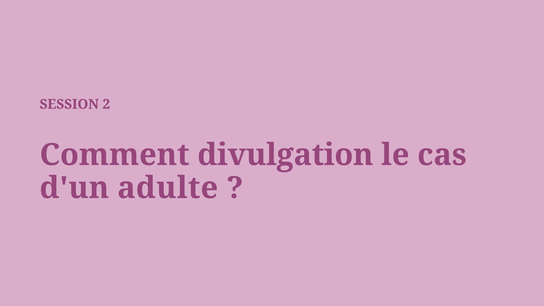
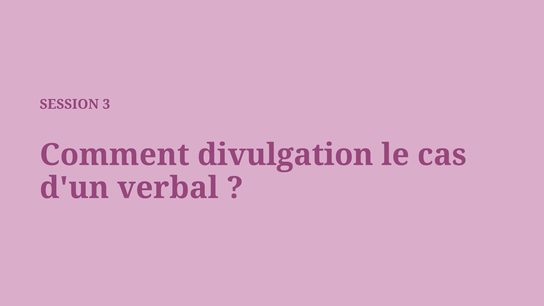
2: 2 -> 3
adulte: adulte -> verbal
